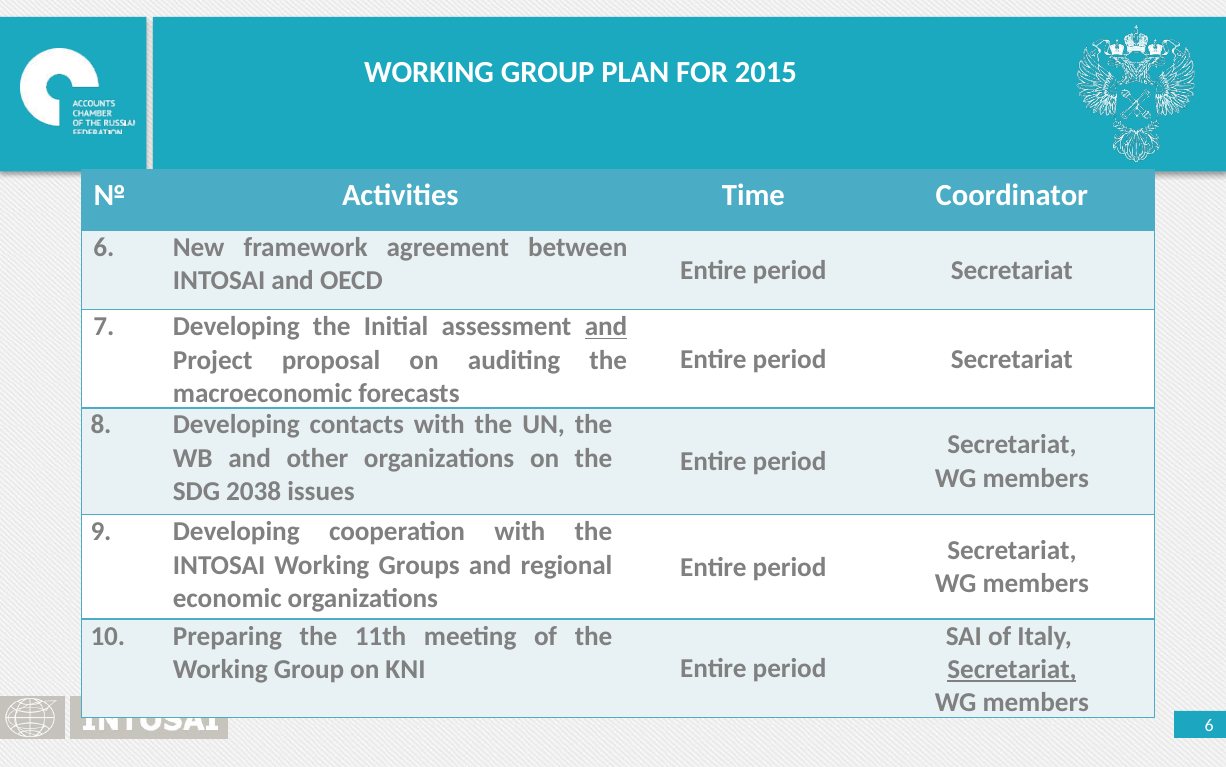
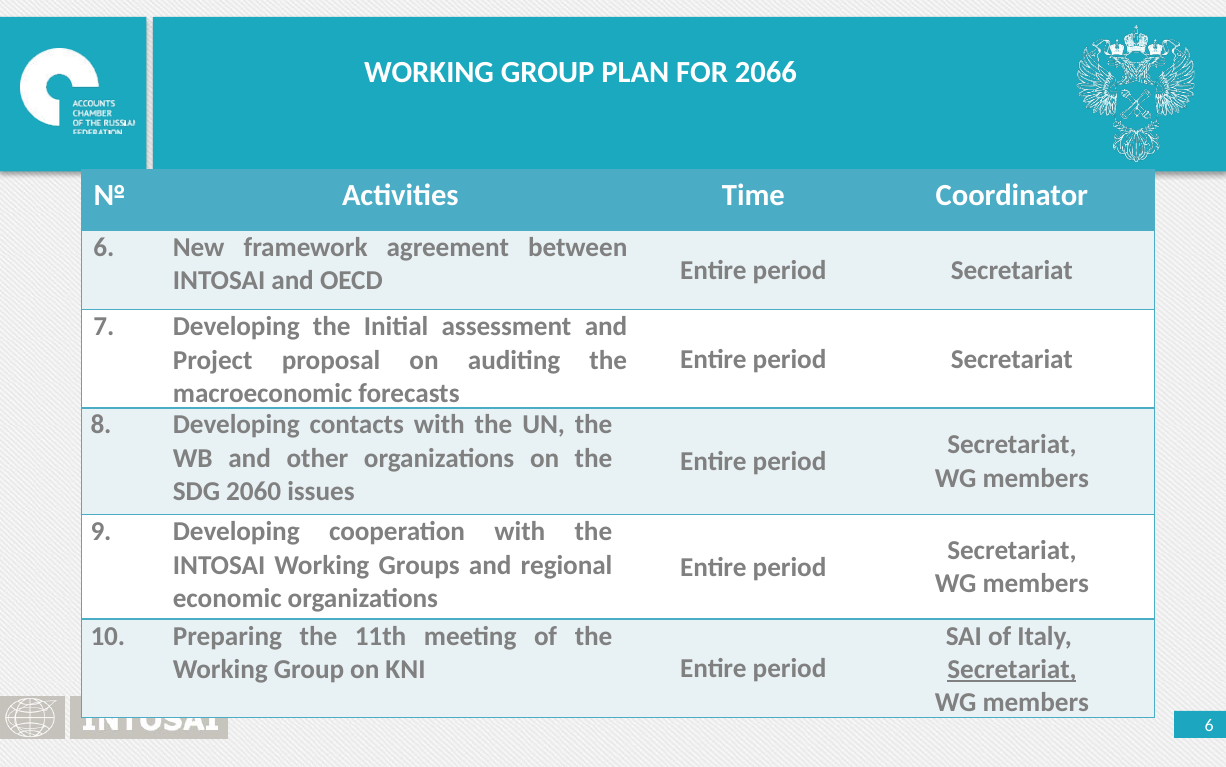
2015: 2015 -> 2066
and at (606, 326) underline: present -> none
2038: 2038 -> 2060
